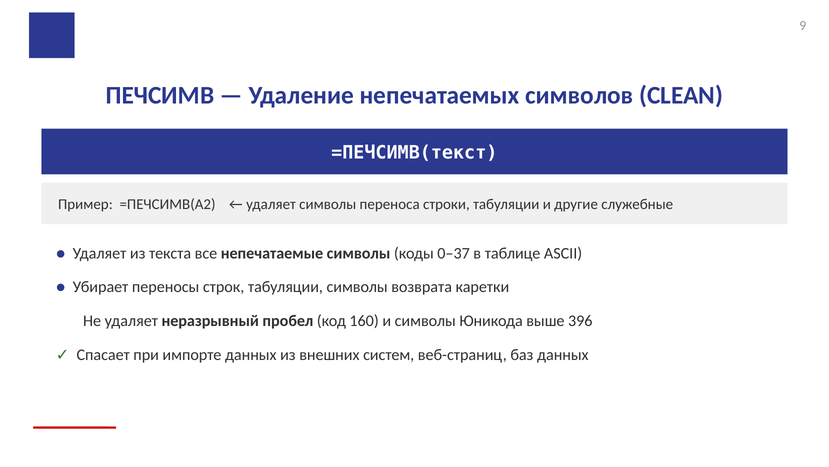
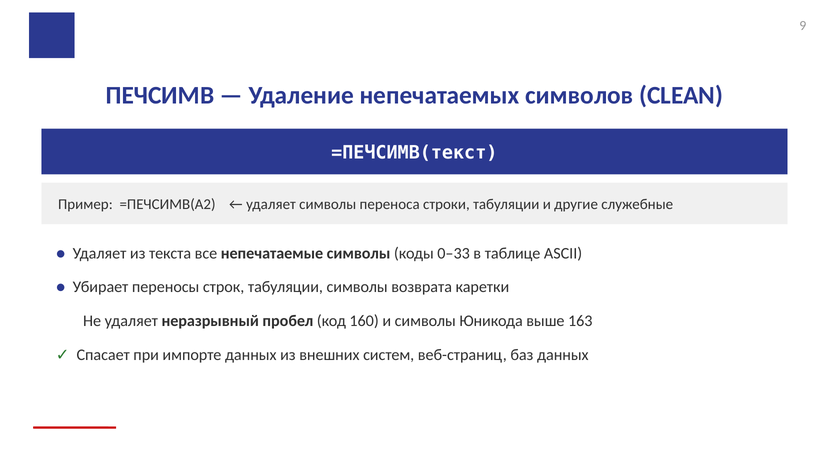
0–37: 0–37 -> 0–33
396: 396 -> 163
